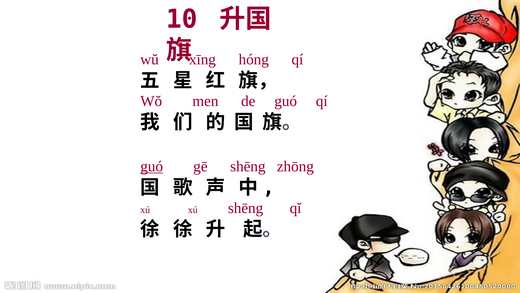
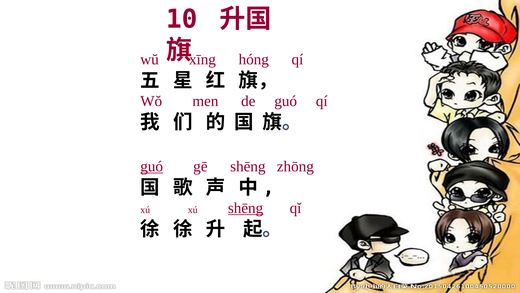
shēng at (246, 208) underline: none -> present
